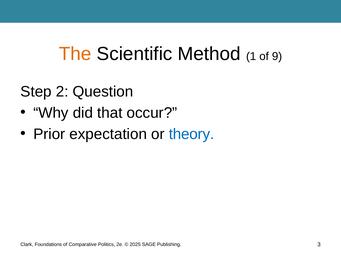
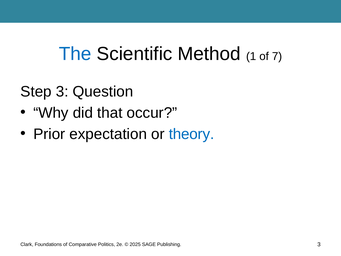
The colour: orange -> blue
9: 9 -> 7
Step 2: 2 -> 3
